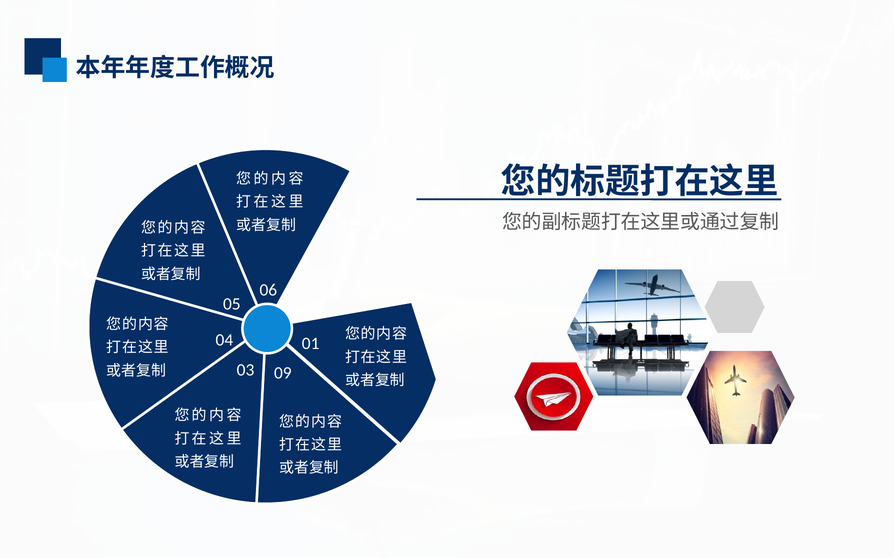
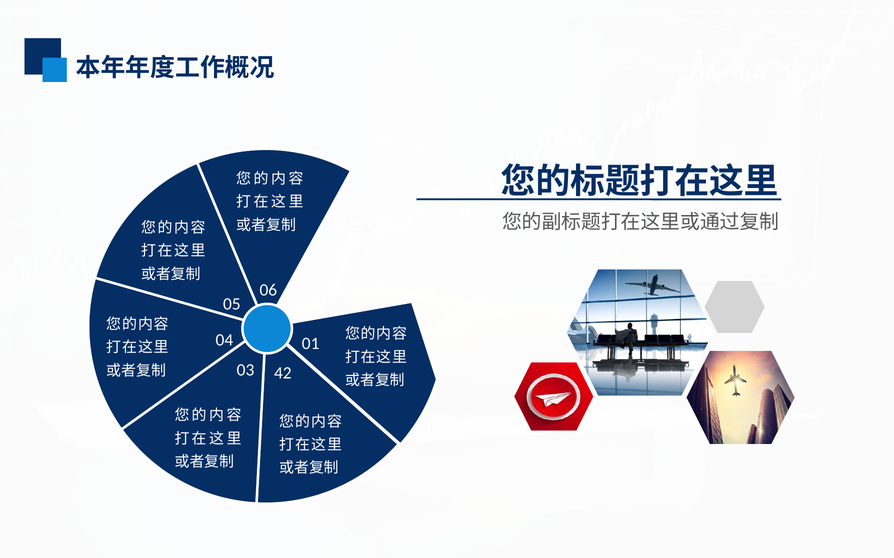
09: 09 -> 42
